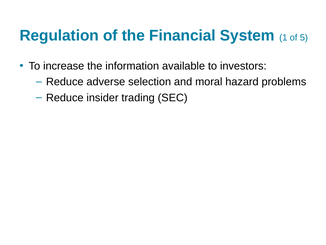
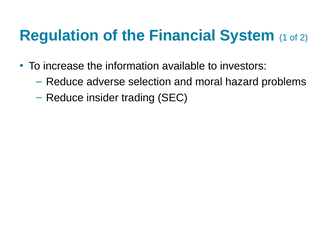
5: 5 -> 2
